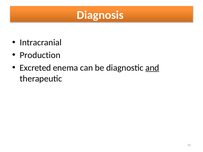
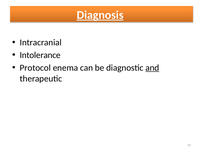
Diagnosis underline: none -> present
Production: Production -> Intolerance
Excreted: Excreted -> Protocol
